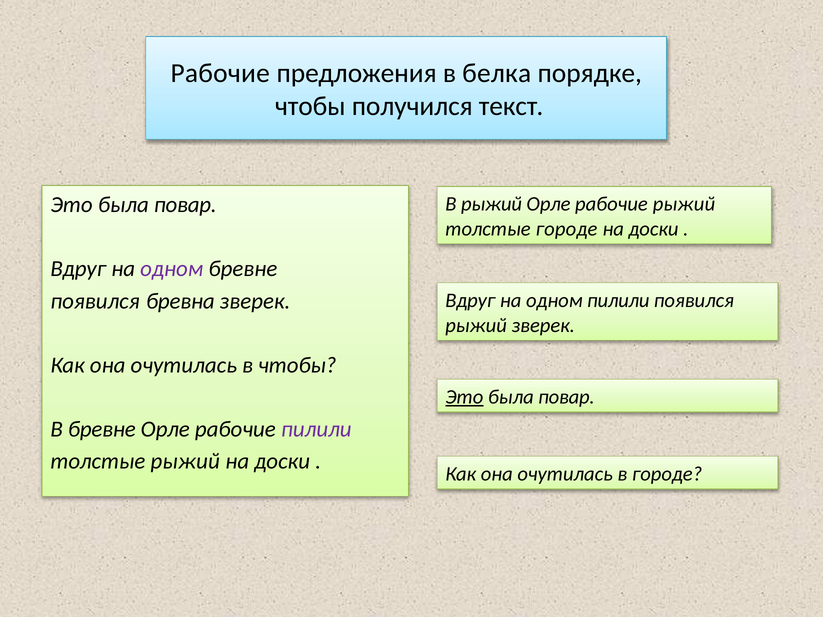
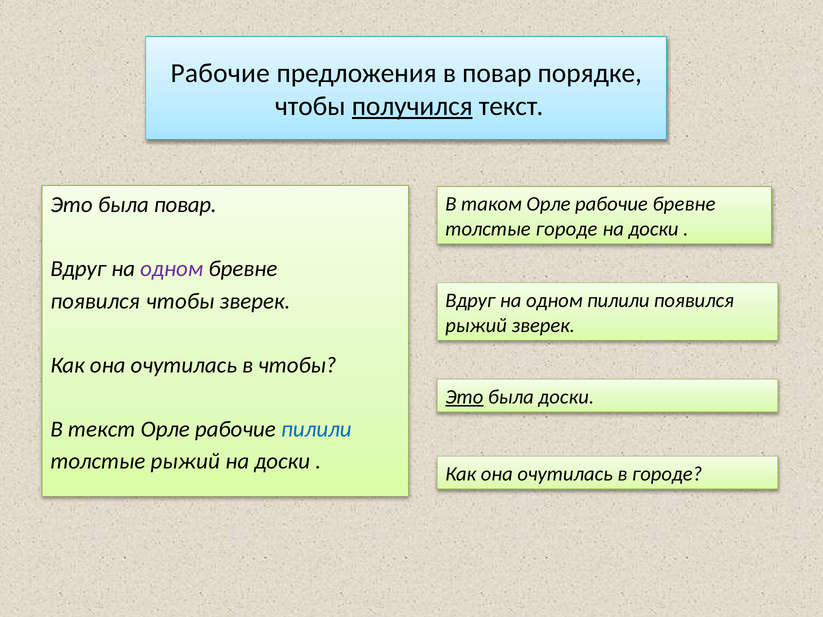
в белка: белка -> повар
получился underline: none -> present
В рыжий: рыжий -> таком
рабочие рыжий: рыжий -> бревне
появился бревна: бревна -> чтобы
повар at (566, 397): повар -> доски
В бревне: бревне -> текст
пилили at (316, 429) colour: purple -> blue
